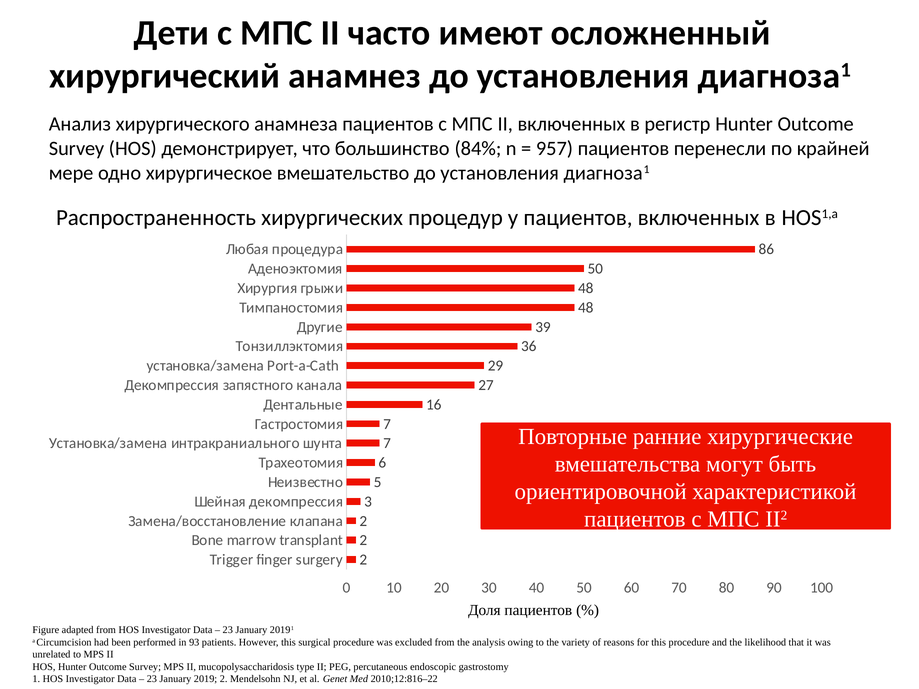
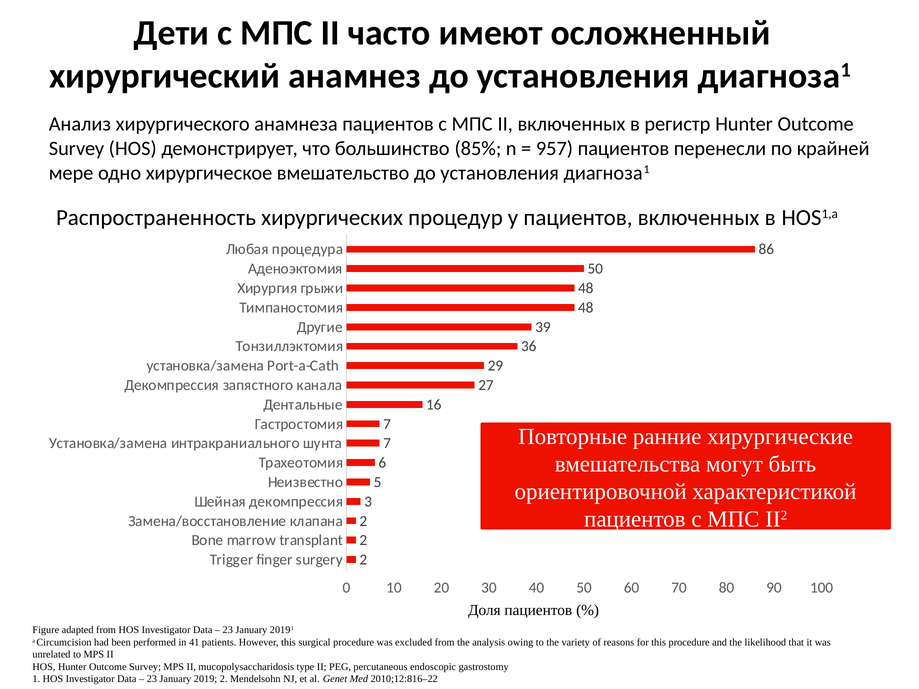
84%: 84% -> 85%
93: 93 -> 41
